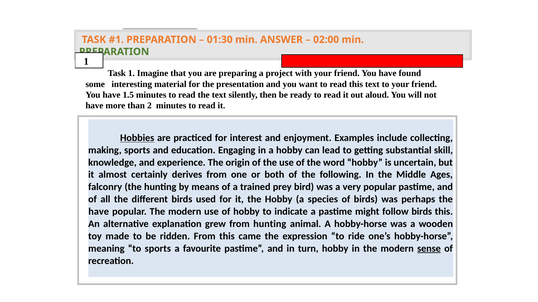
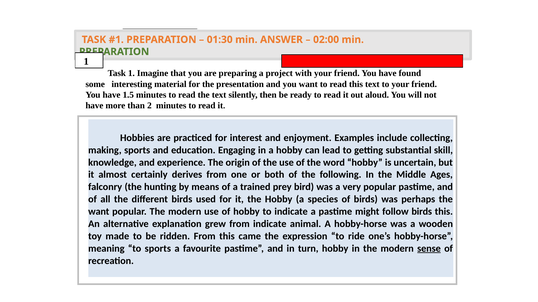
Hobbies underline: present -> none
have at (99, 212): have -> want
from hunting: hunting -> indicate
